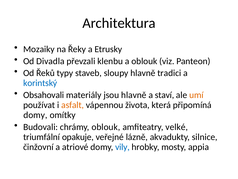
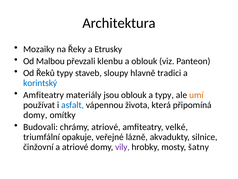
Divadla: Divadla -> Malbou
Obsahovali at (44, 95): Obsahovali -> Amfiteatry
jsou hlavně: hlavně -> oblouk
a staví: staví -> typy
asfalt colour: orange -> blue
chrámy oblouk: oblouk -> atriové
vily colour: blue -> purple
appia: appia -> šatny
